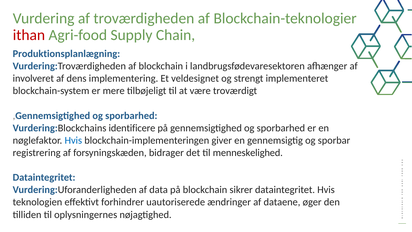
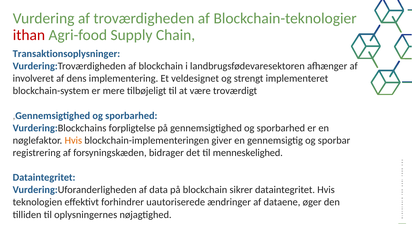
Produktionsplanlægning: Produktionsplanlægning -> Transaktionsoplysninger
identificere: identificere -> forpligtelse
Hvis at (73, 140) colour: blue -> orange
